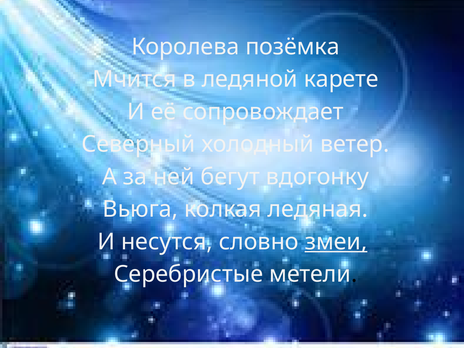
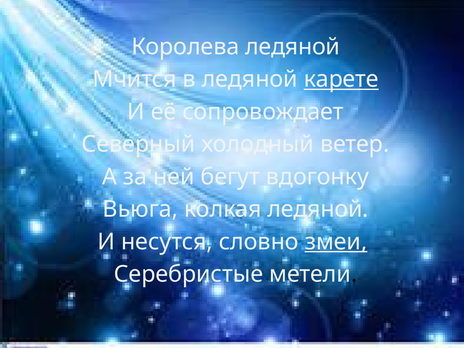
Королева позёмка: позёмка -> ледяной
карете underline: none -> present
колкая ледяная: ледяная -> ледяной
